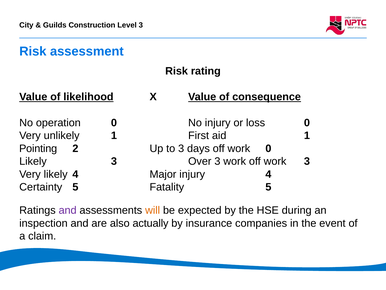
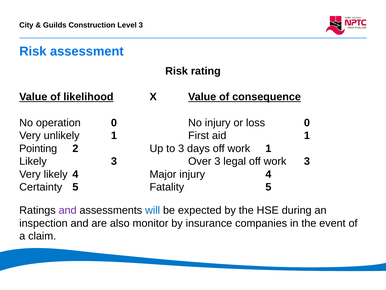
work 0: 0 -> 1
3 work: work -> legal
will colour: orange -> blue
actually: actually -> monitor
